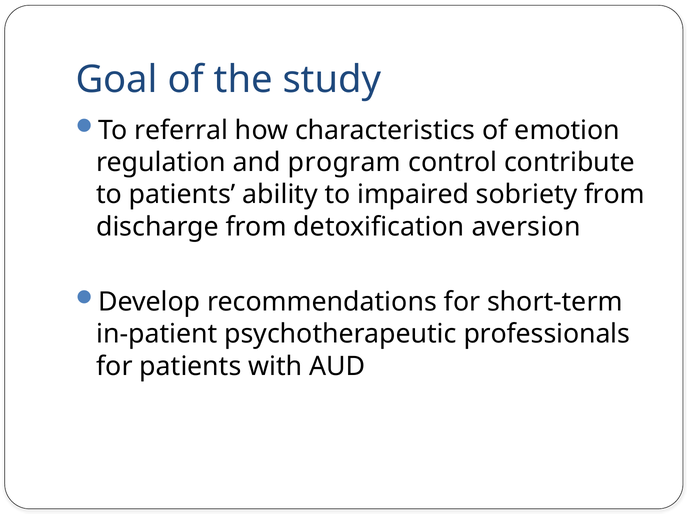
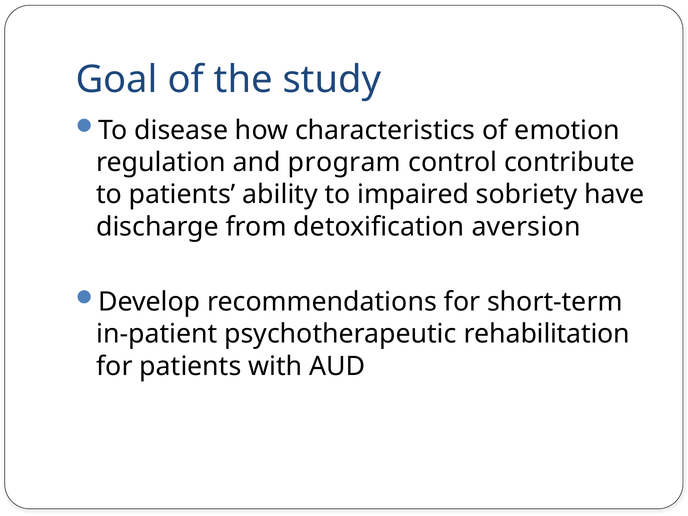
referral: referral -> disease
sobriety from: from -> have
professionals: professionals -> rehabilitation
